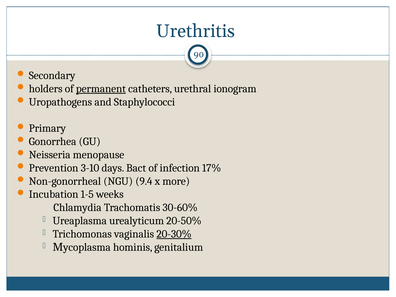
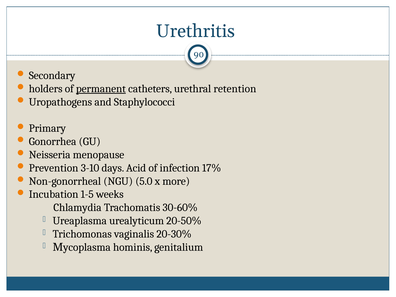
ionogram: ionogram -> retention
Bact: Bact -> Acid
9.4: 9.4 -> 5.0
20-30% underline: present -> none
